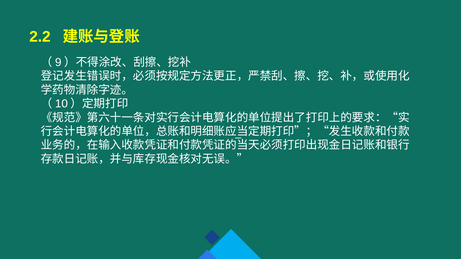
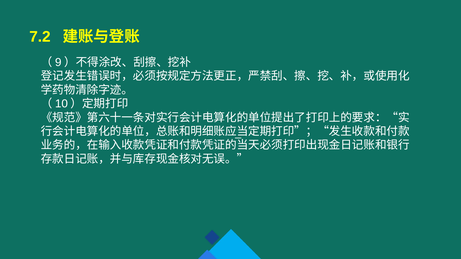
2.2: 2.2 -> 7.2
